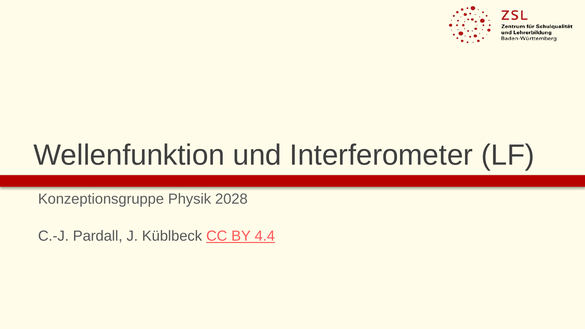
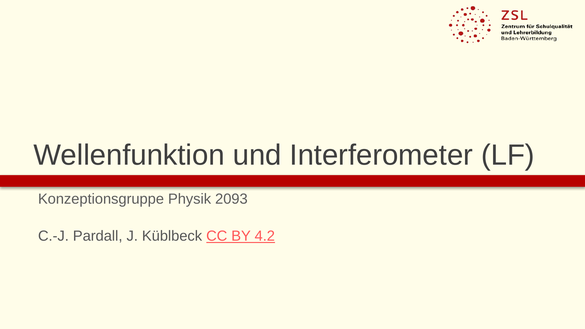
2028: 2028 -> 2093
4.4: 4.4 -> 4.2
